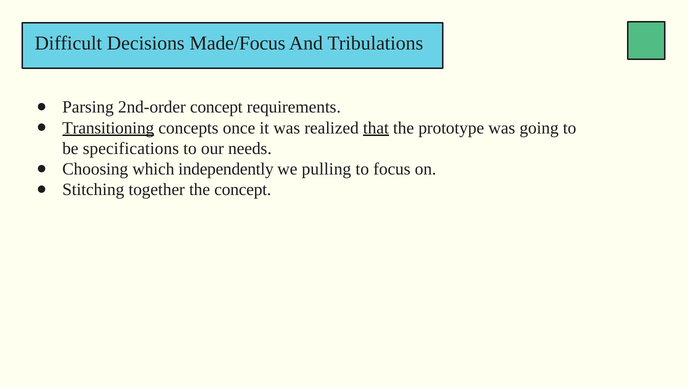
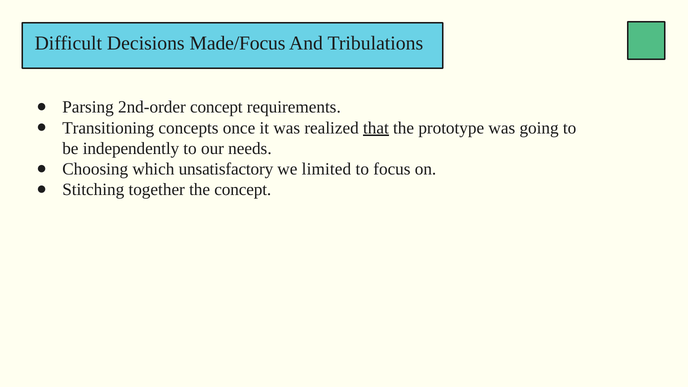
Transitioning underline: present -> none
specifications: specifications -> independently
independently: independently -> unsatisfactory
pulling: pulling -> limited
